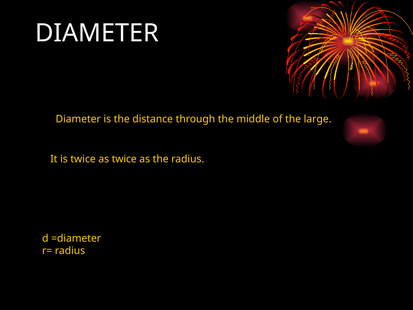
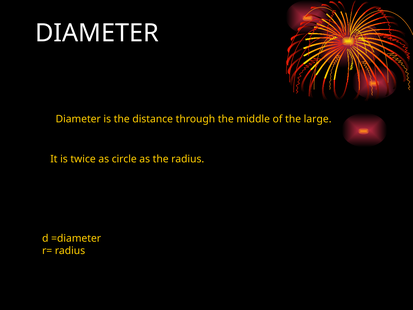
as twice: twice -> circle
